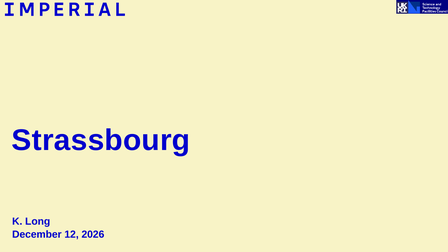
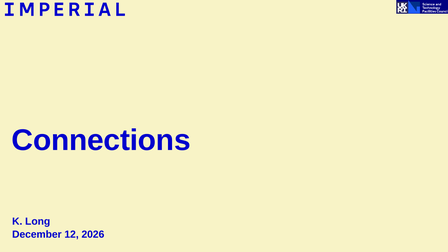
Strassbourg: Strassbourg -> Connections
